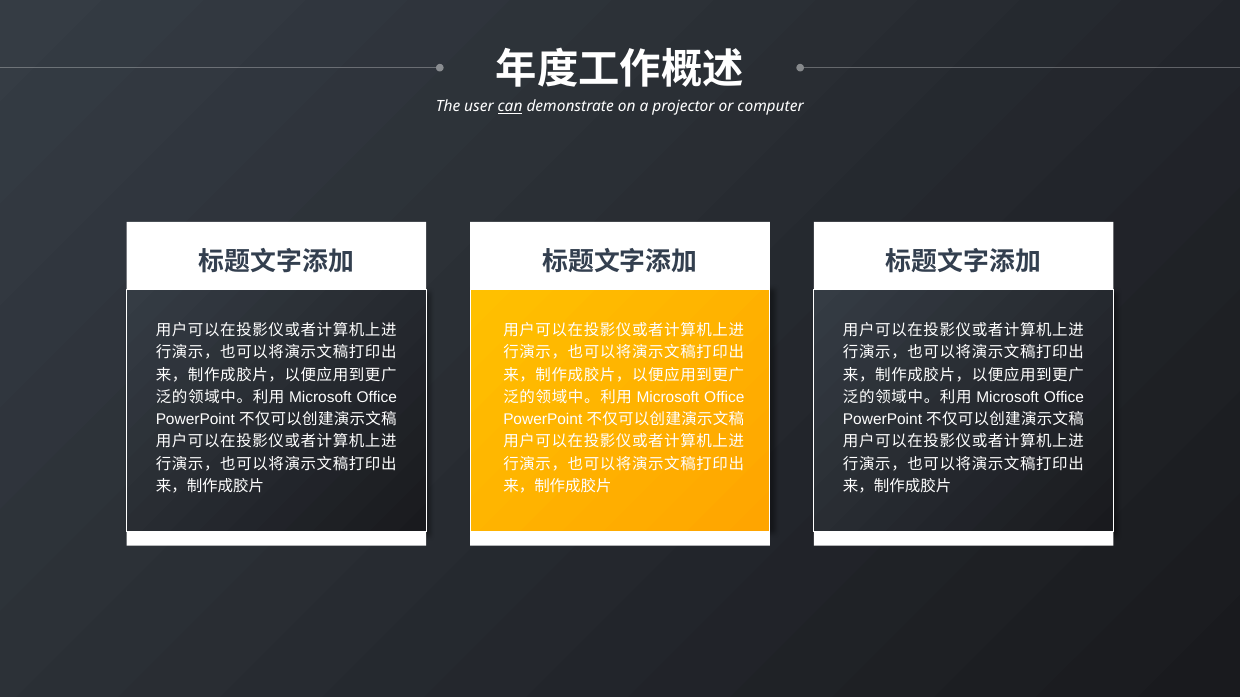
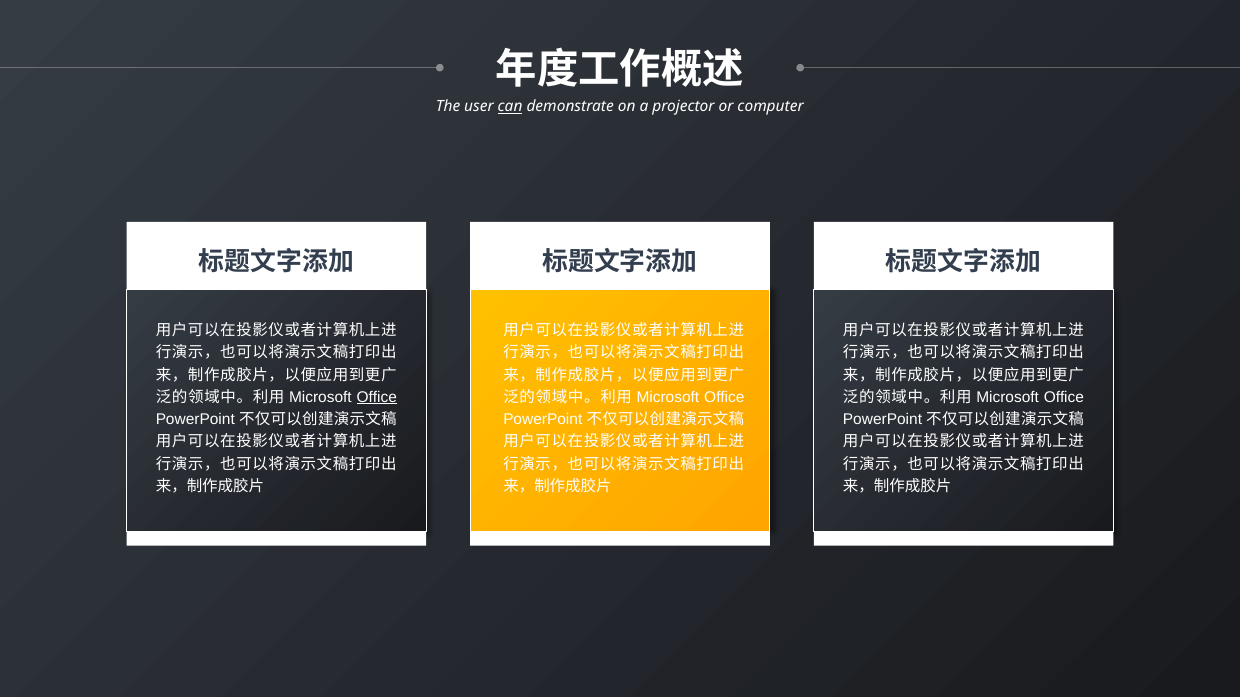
Office at (377, 397) underline: none -> present
